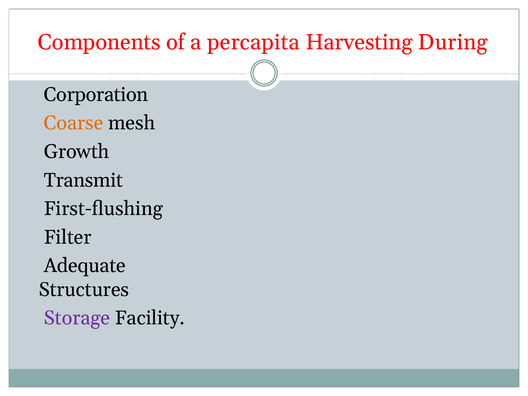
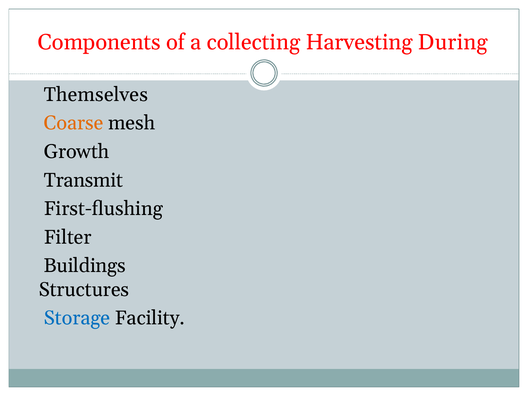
percapita: percapita -> collecting
Corporation: Corporation -> Themselves
Adequate: Adequate -> Buildings
Storage colour: purple -> blue
